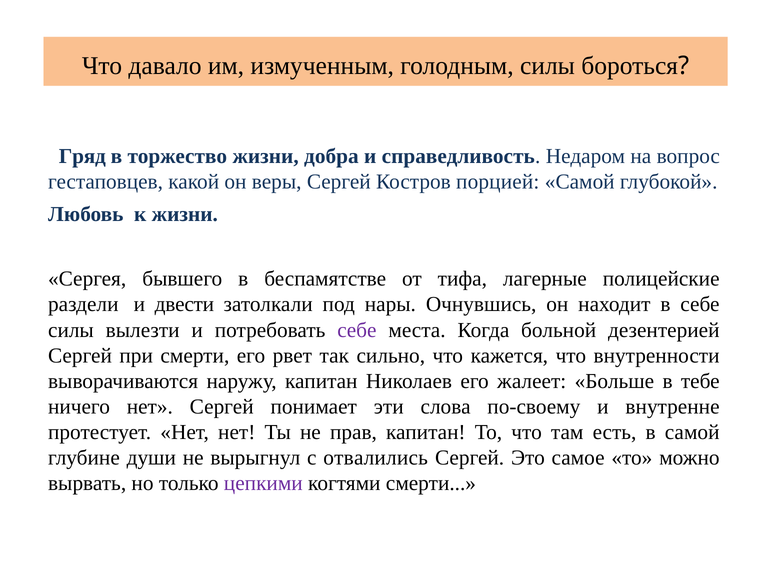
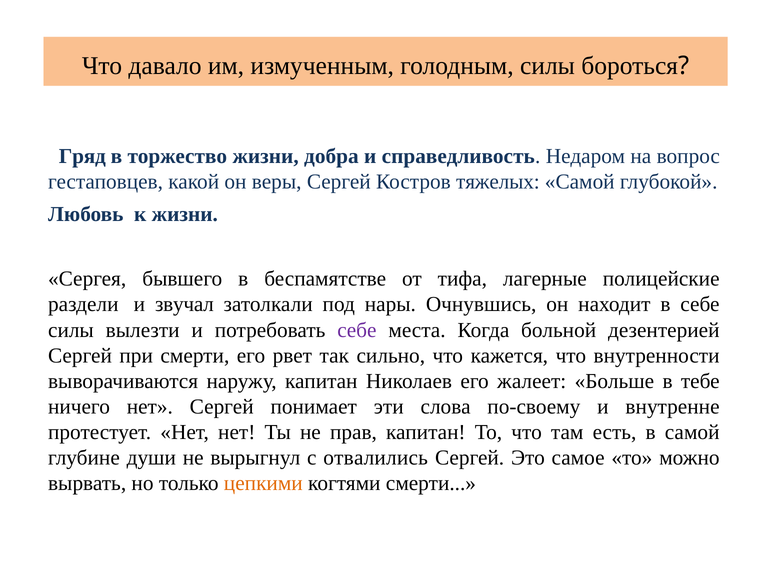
порцией: порцией -> тяжелых
двести: двести -> звучал
цепкими colour: purple -> orange
